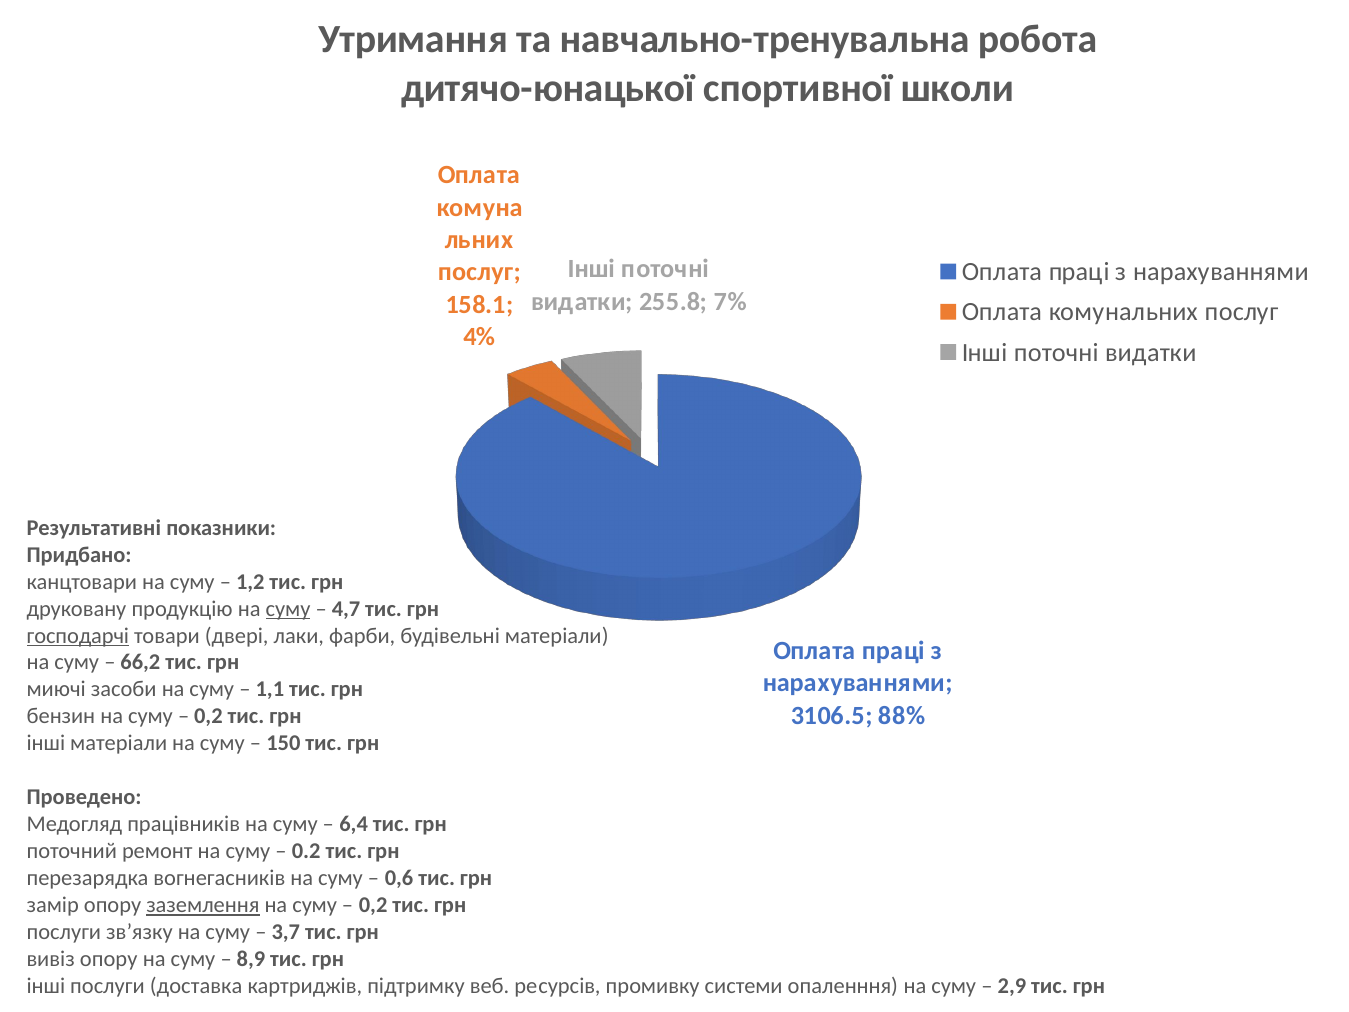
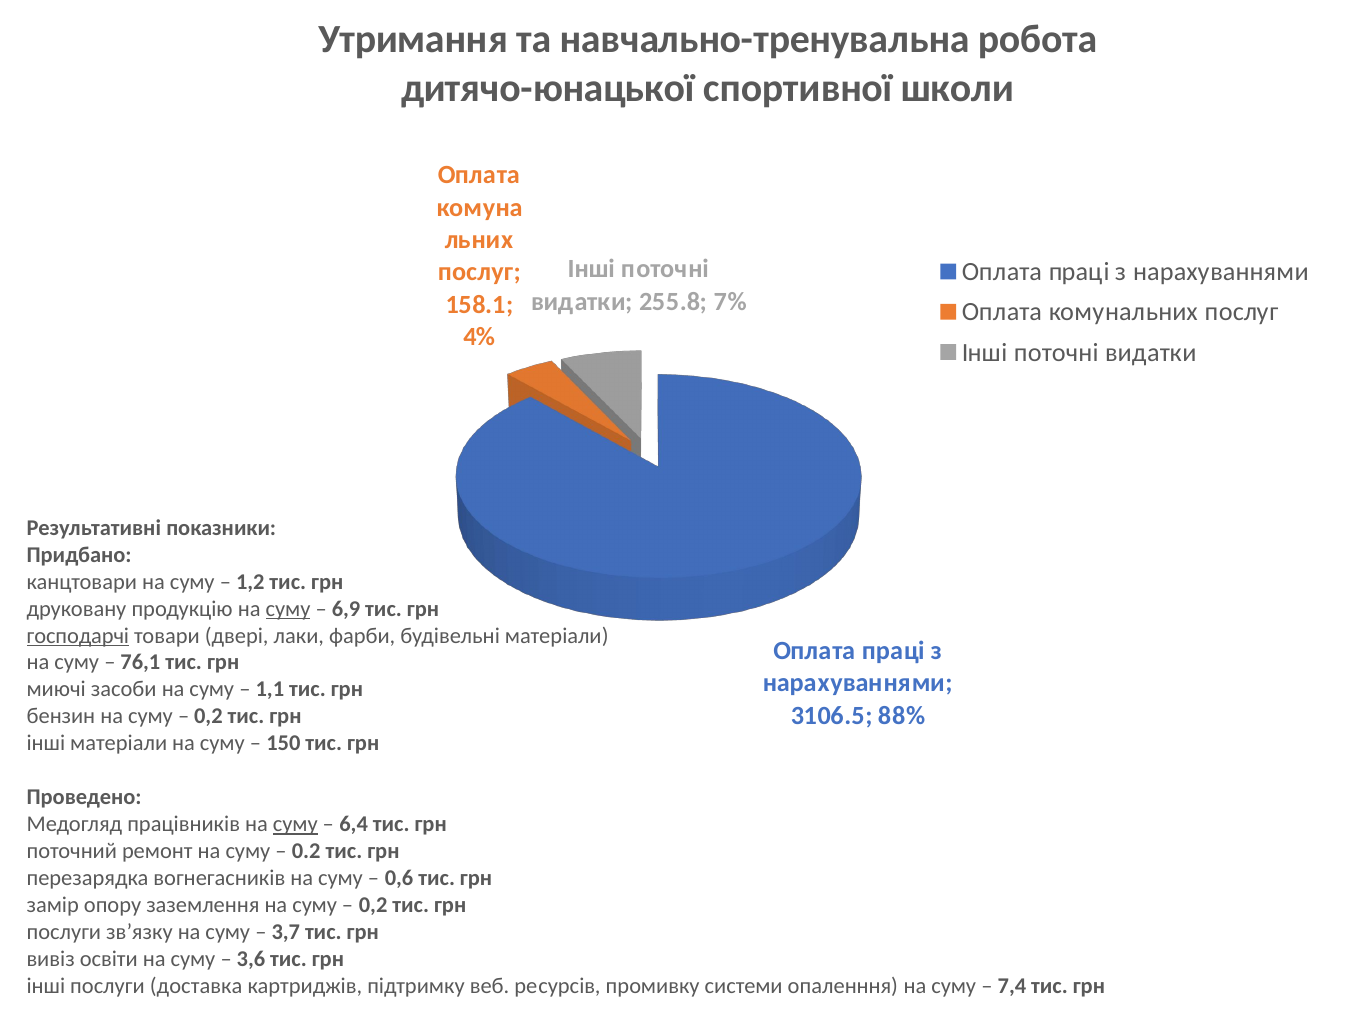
4,7: 4,7 -> 6,9
66,2: 66,2 -> 76,1
суму at (295, 824) underline: none -> present
заземлення underline: present -> none
вивіз опору: опору -> освіти
8,9: 8,9 -> 3,6
2,9: 2,9 -> 7,4
